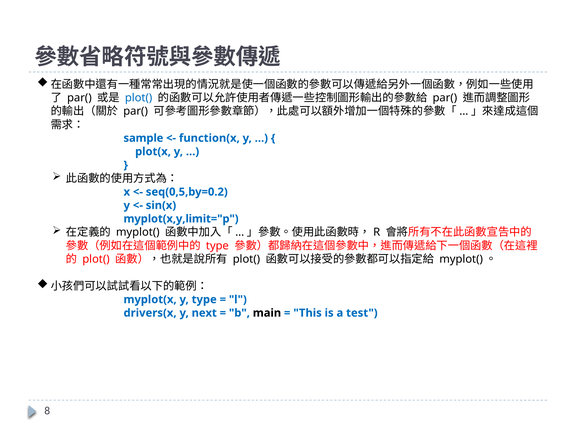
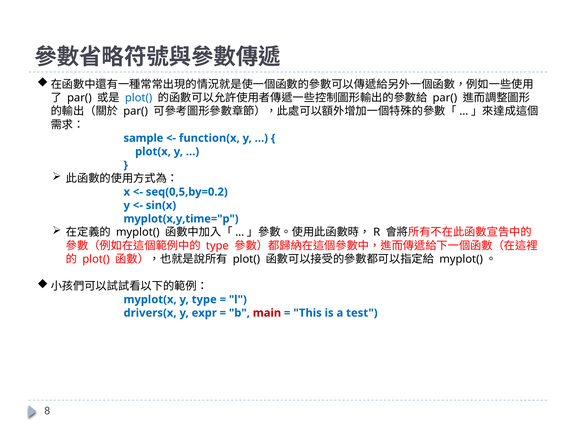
myplot(x,y,limit="p: myplot(x,y,limit="p -> myplot(x,y,time="p
next: next -> expr
main colour: black -> red
